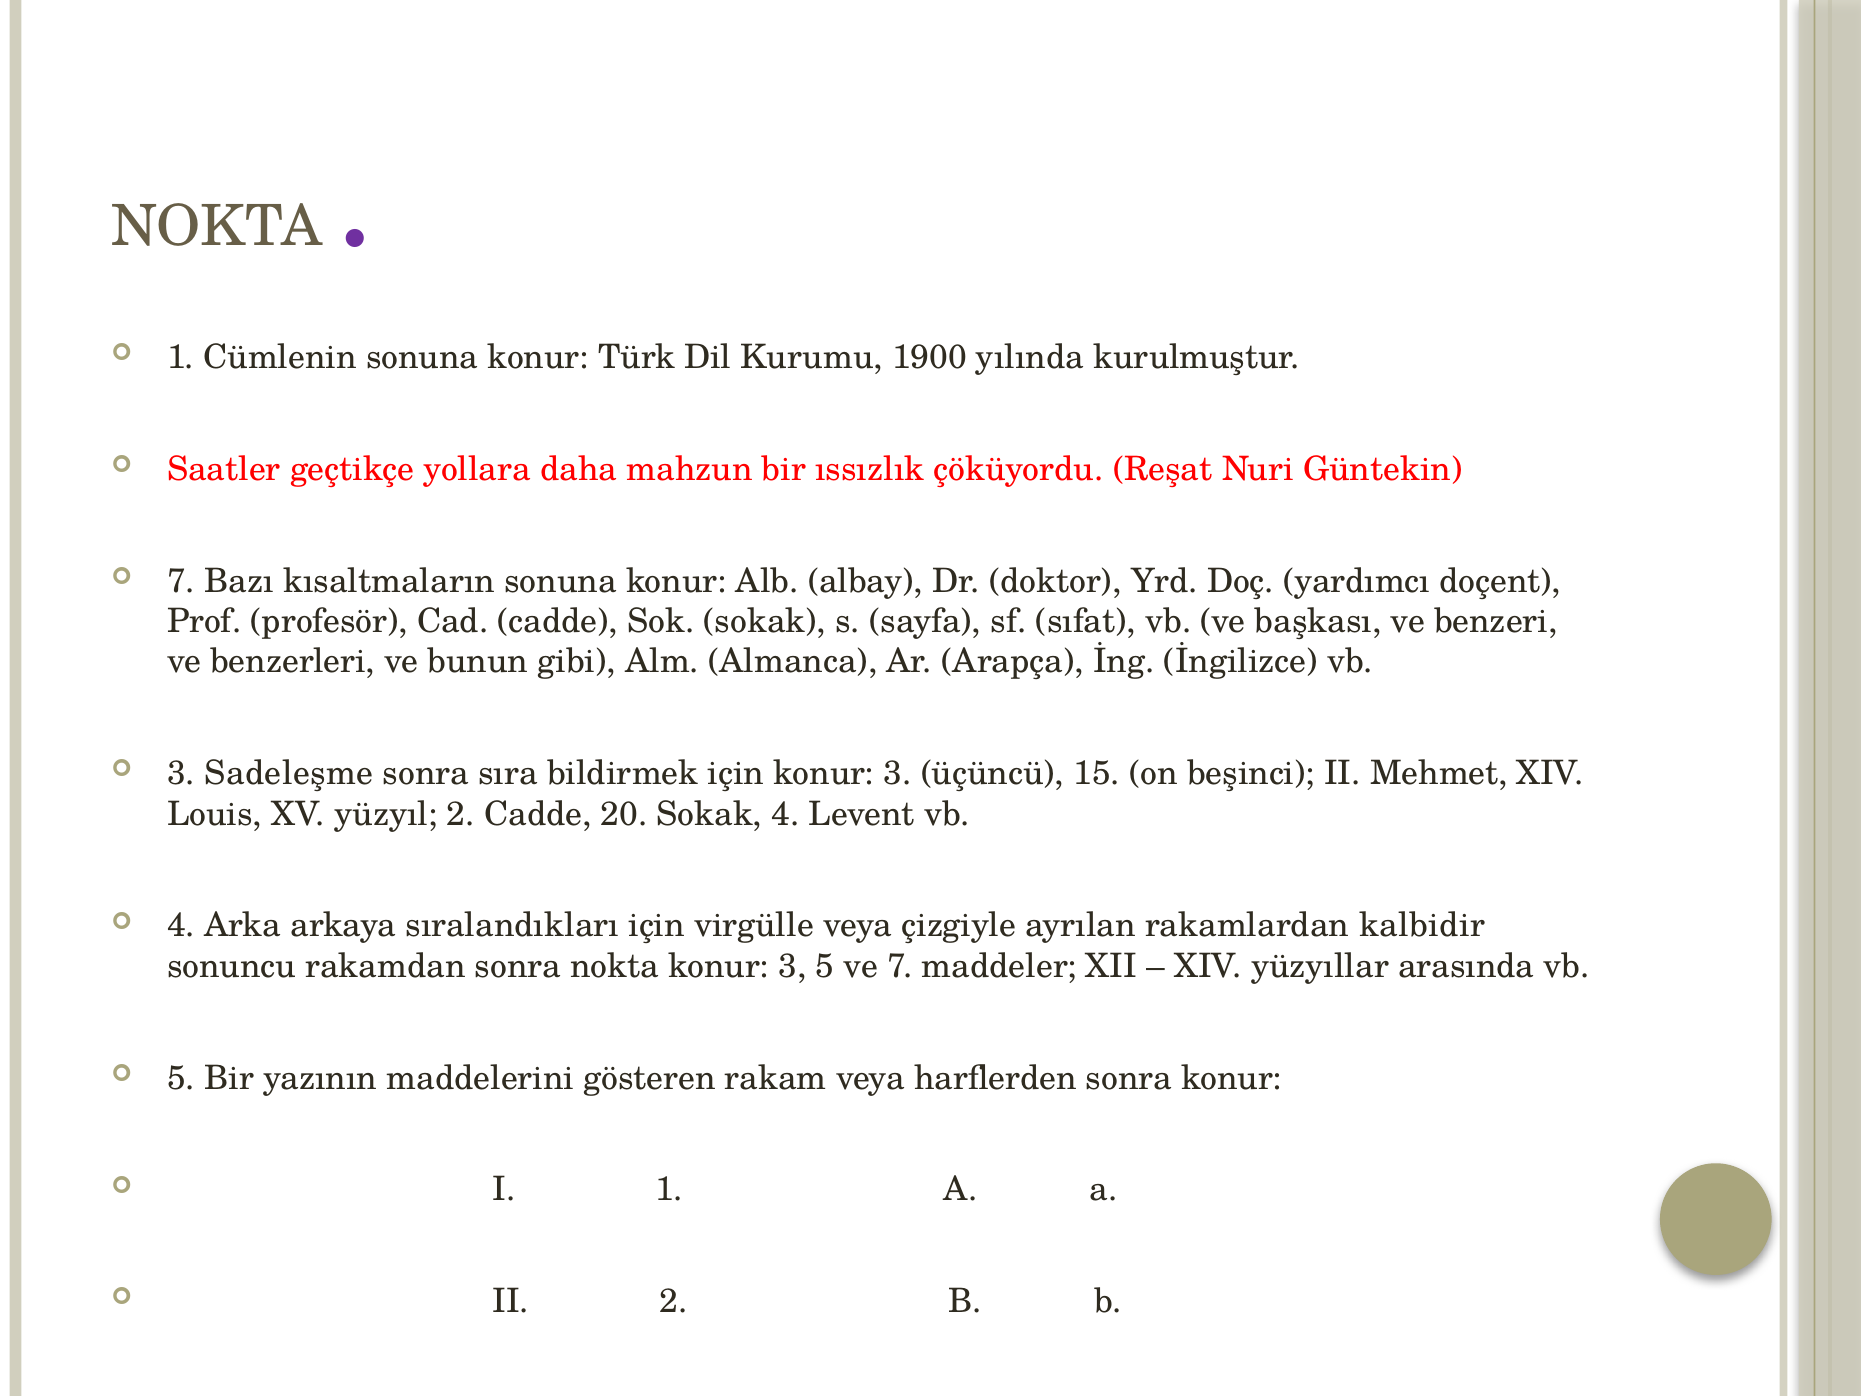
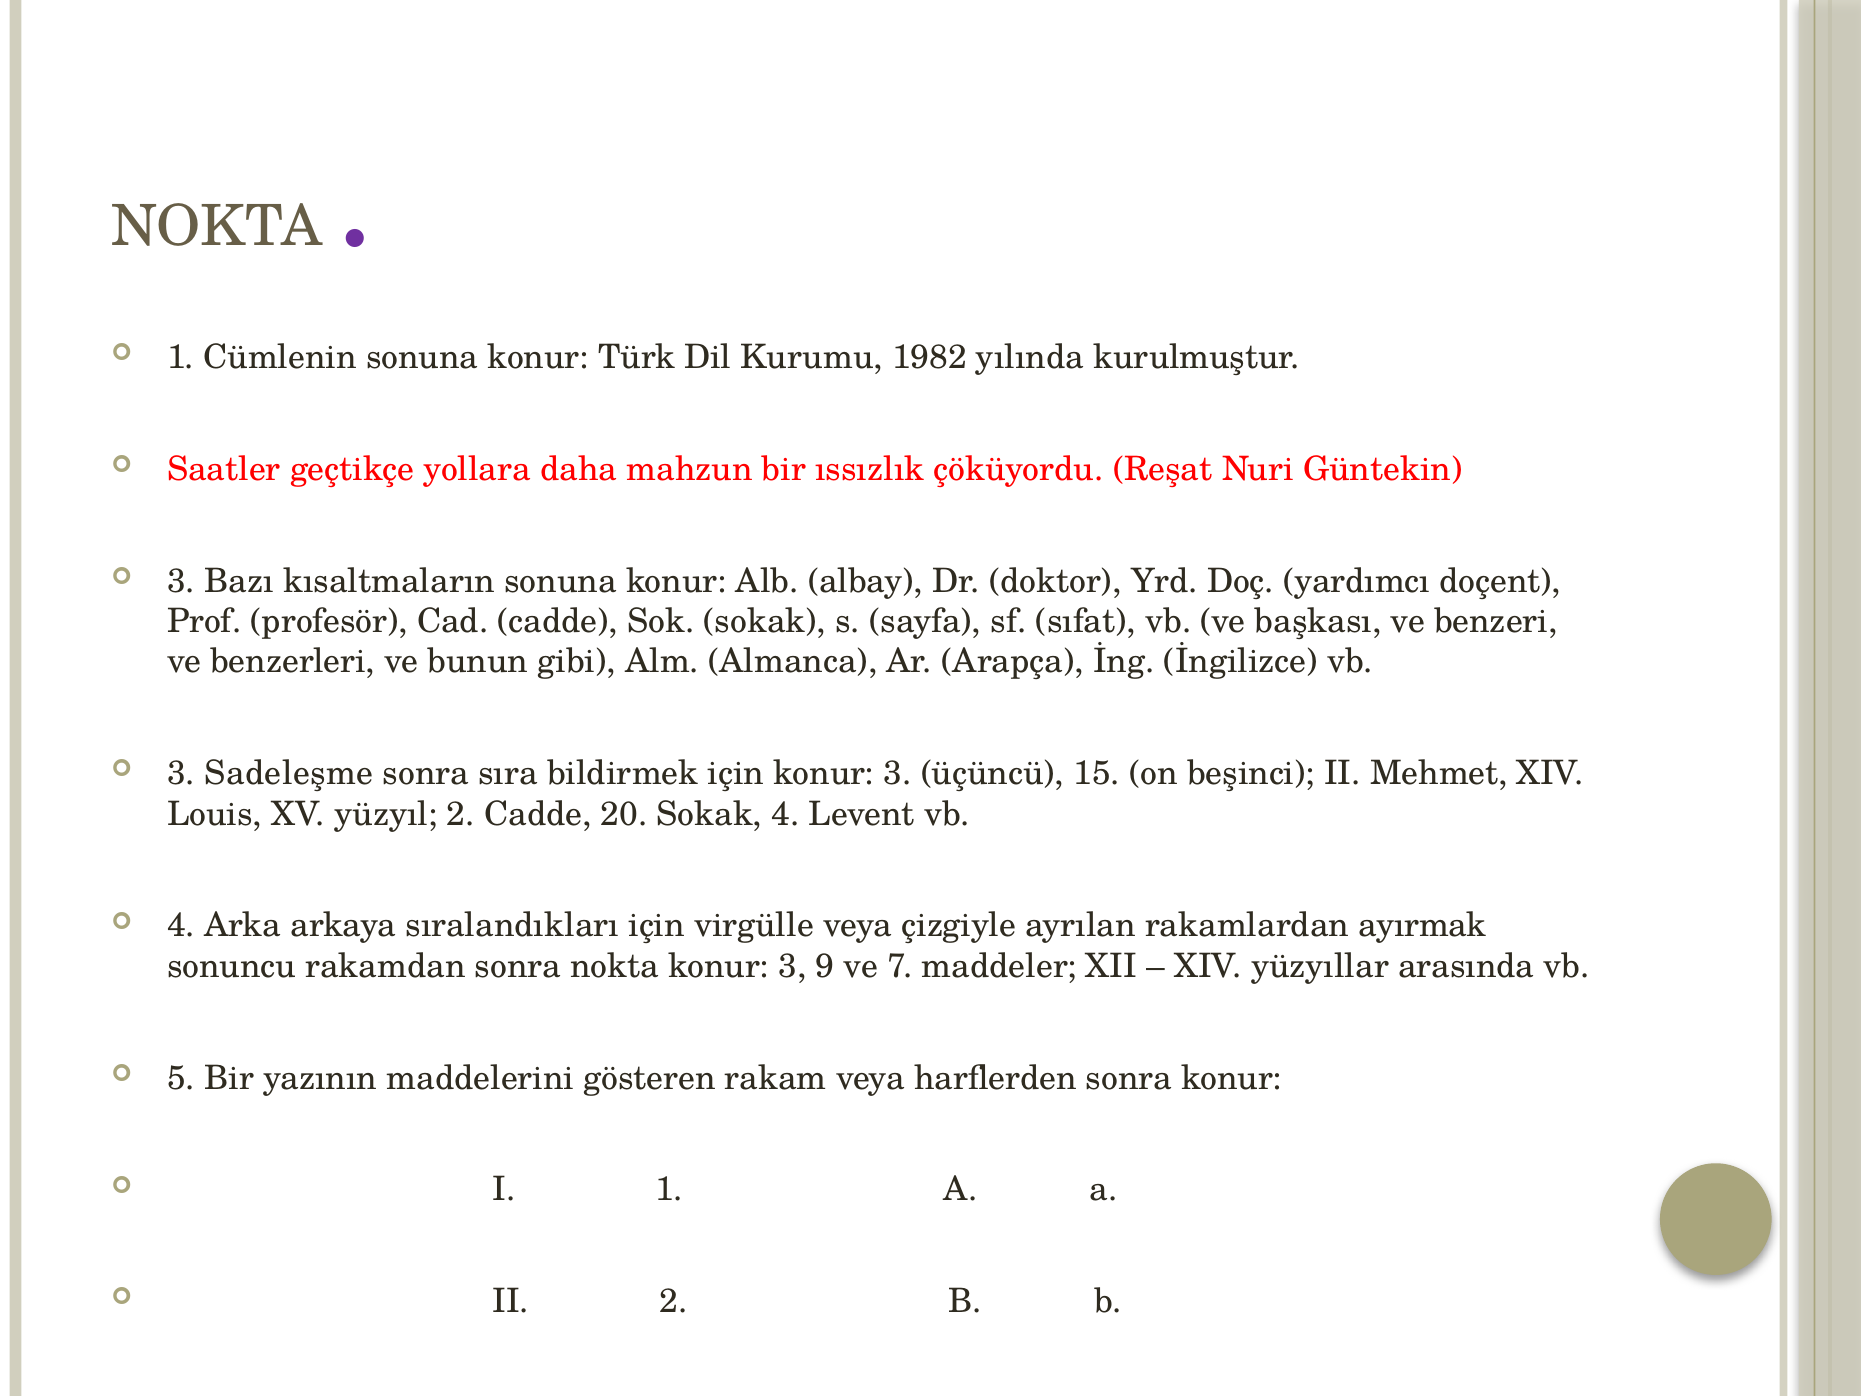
1900: 1900 -> 1982
7 at (181, 581): 7 -> 3
kalbidir: kalbidir -> ayırmak
3 5: 5 -> 9
